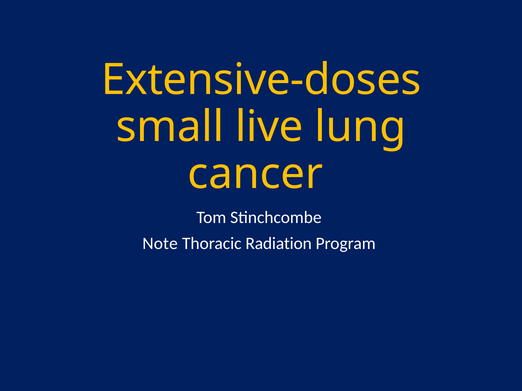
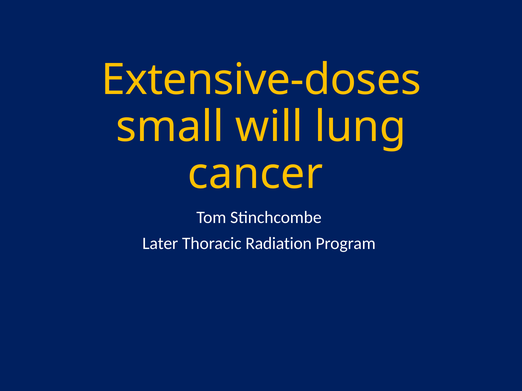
live: live -> will
Note: Note -> Later
